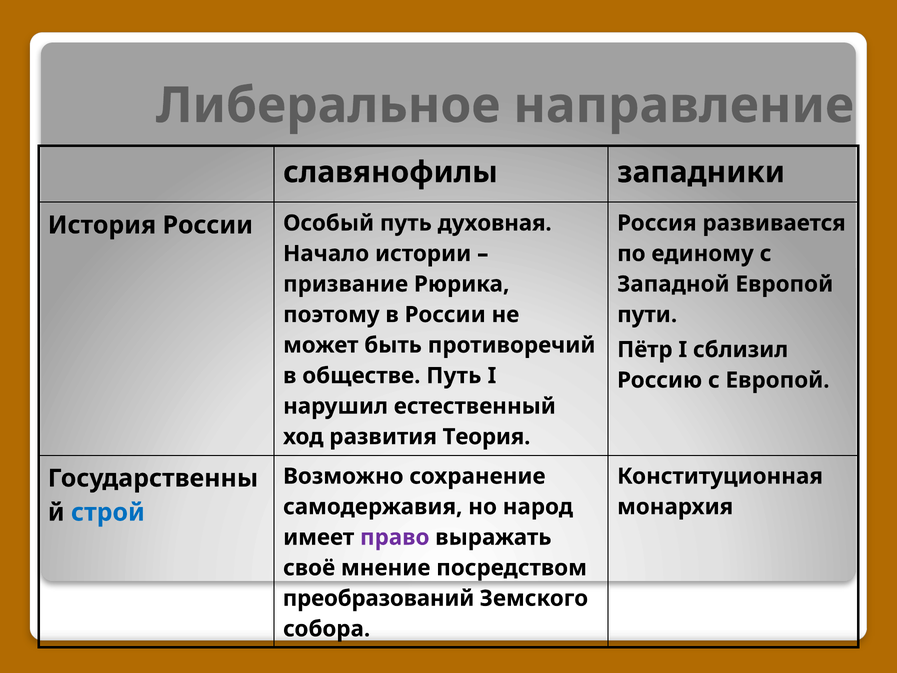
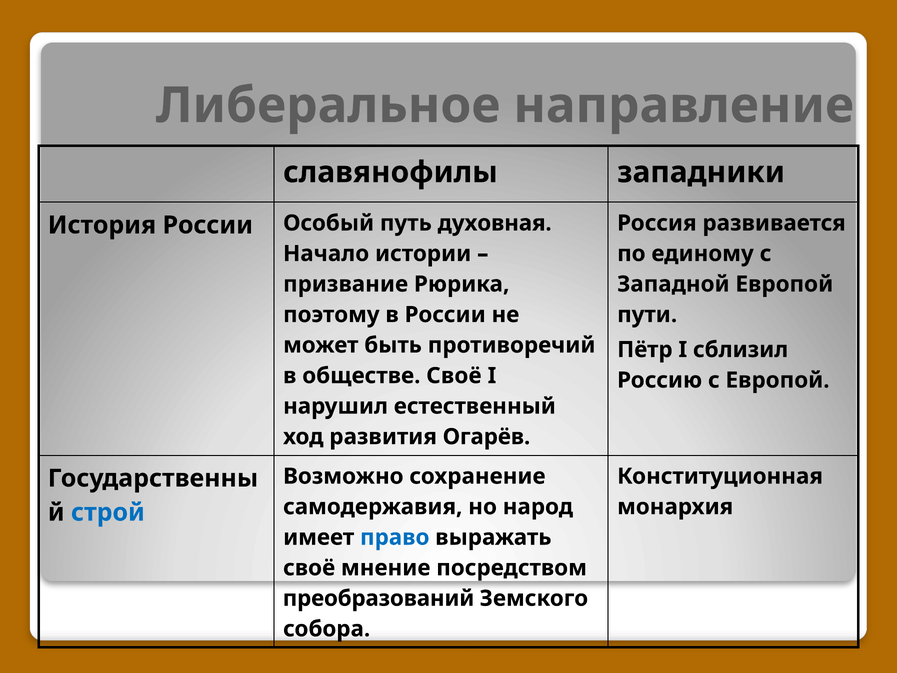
обществе Путь: Путь -> Своё
Теория: Теория -> Огарёв
право colour: purple -> blue
